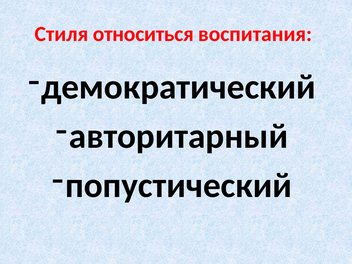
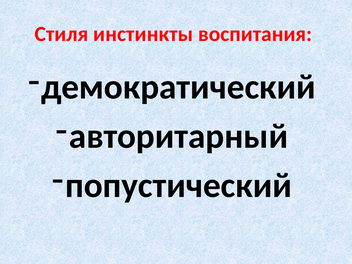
относиться: относиться -> инстинкты
